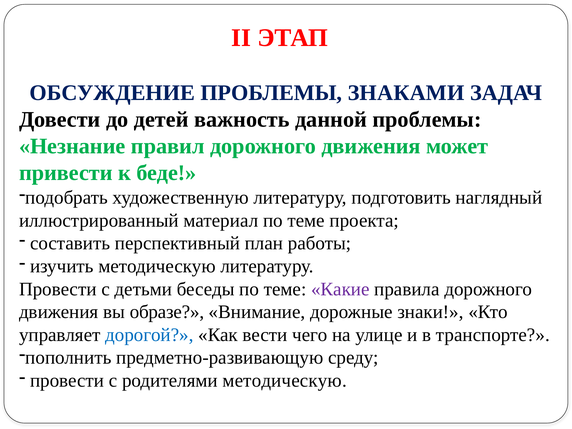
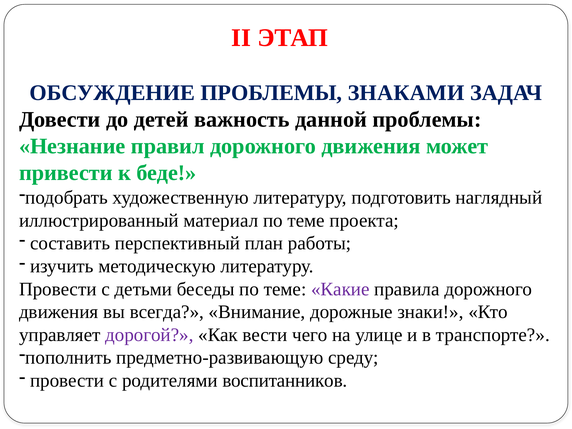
образе: образе -> всегда
дорогой colour: blue -> purple
родителями методическую: методическую -> воспитанников
